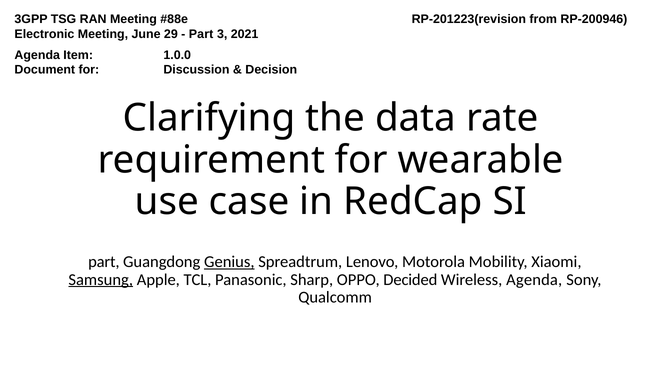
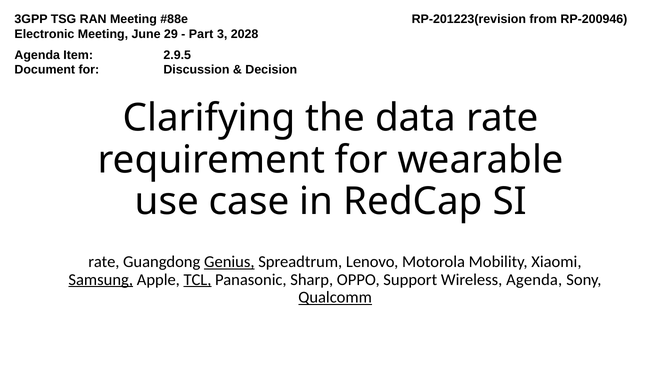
2021: 2021 -> 2028
1.0.0: 1.0.0 -> 2.9.5
part at (104, 262): part -> rate
TCL underline: none -> present
Decided: Decided -> Support
Qualcomm underline: none -> present
